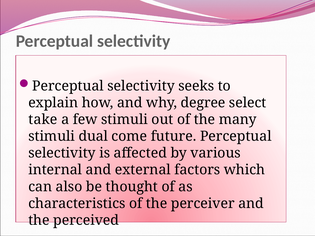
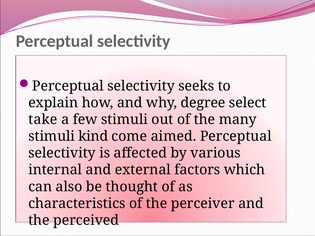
dual: dual -> kind
future: future -> aimed
